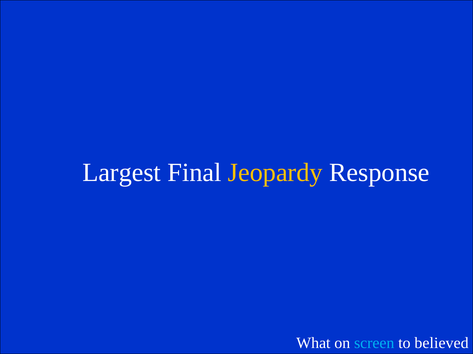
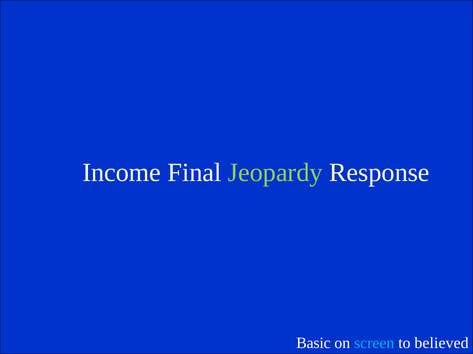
Largest: Largest -> Income
Jeopardy colour: yellow -> light green
What: What -> Basic
